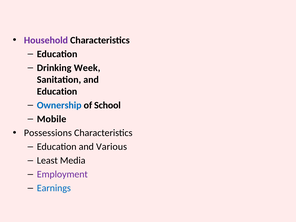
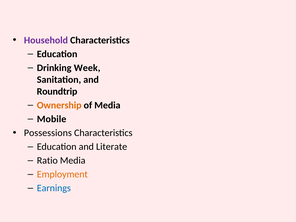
Education at (57, 91): Education -> Roundtrip
Ownership colour: blue -> orange
of School: School -> Media
Various: Various -> Literate
Least: Least -> Ratio
Employment colour: purple -> orange
